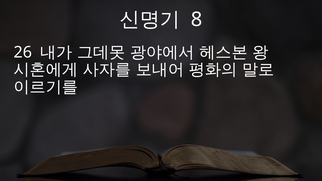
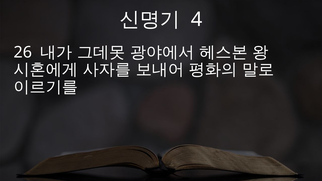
8: 8 -> 4
